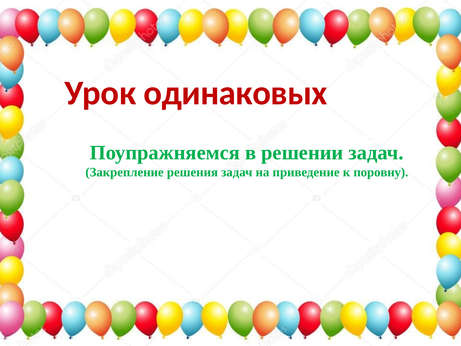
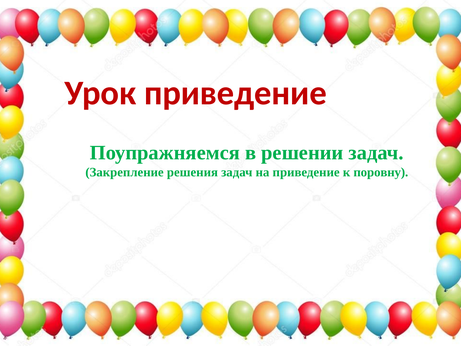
Урок одинаковых: одинаковых -> приведение
